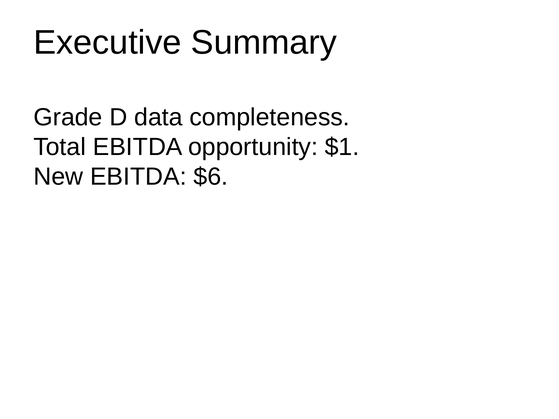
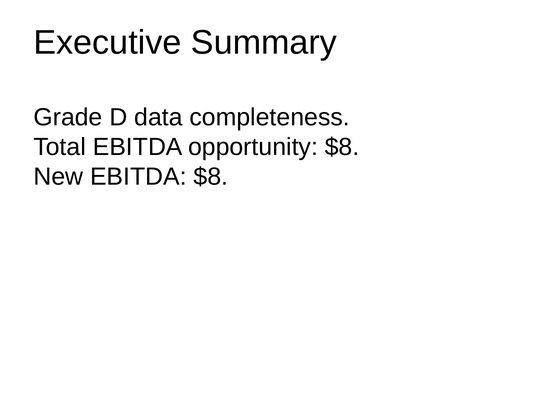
opportunity $1: $1 -> $8
EBITDA $6: $6 -> $8
